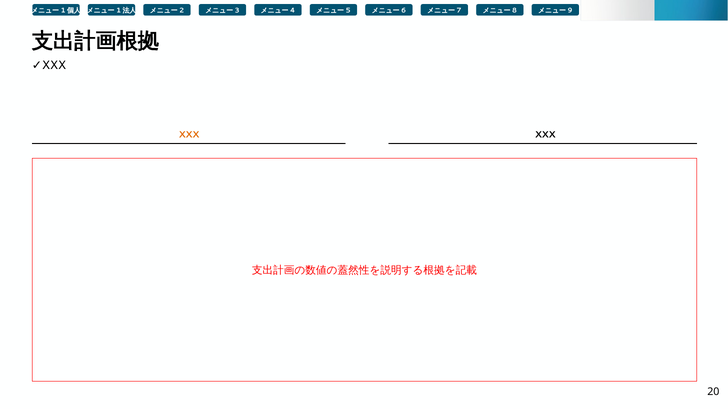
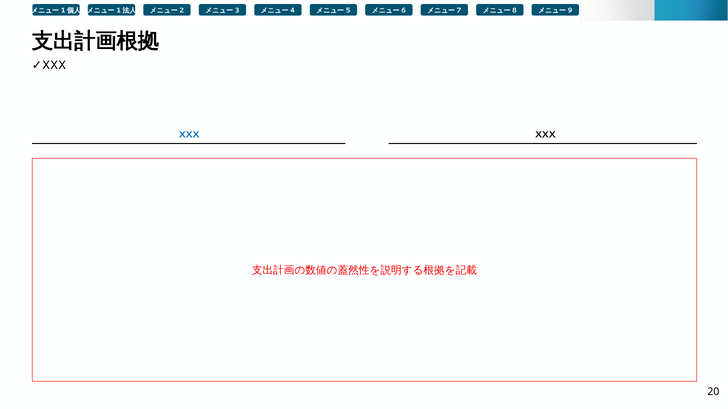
XXX at (189, 135) colour: orange -> blue
